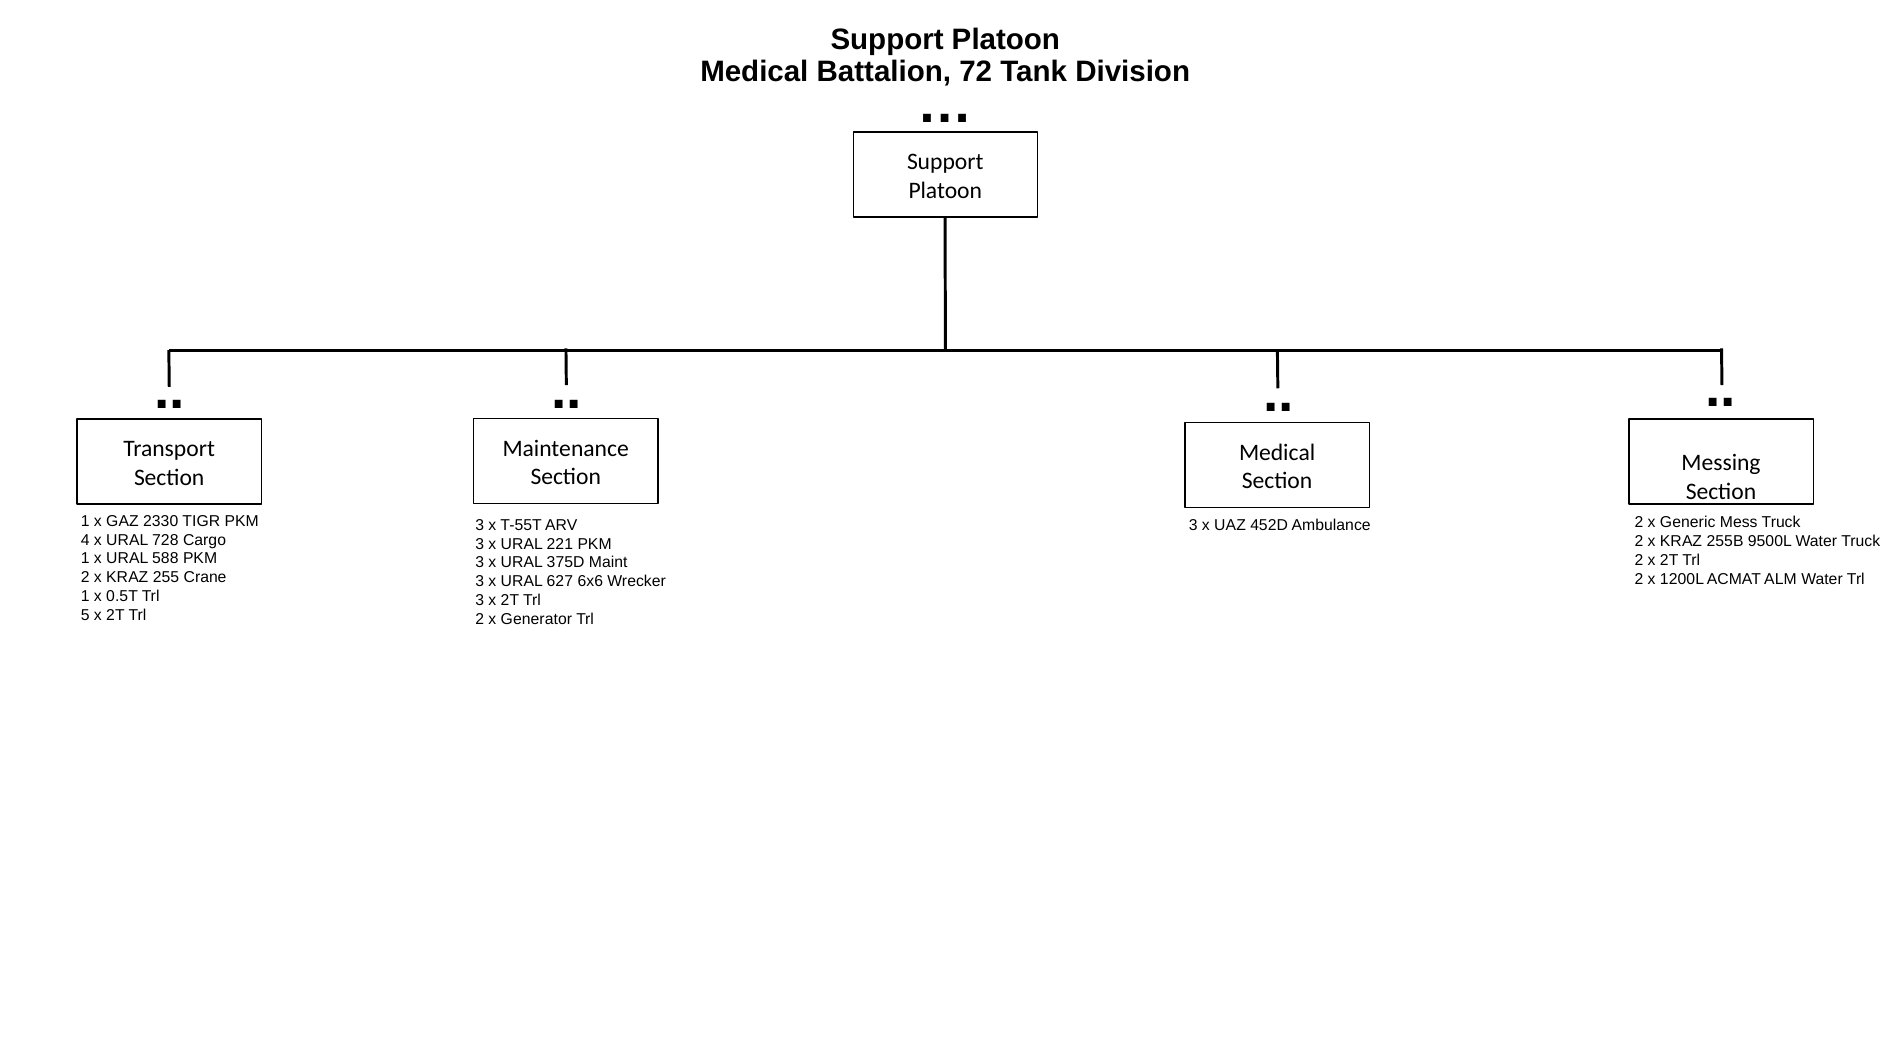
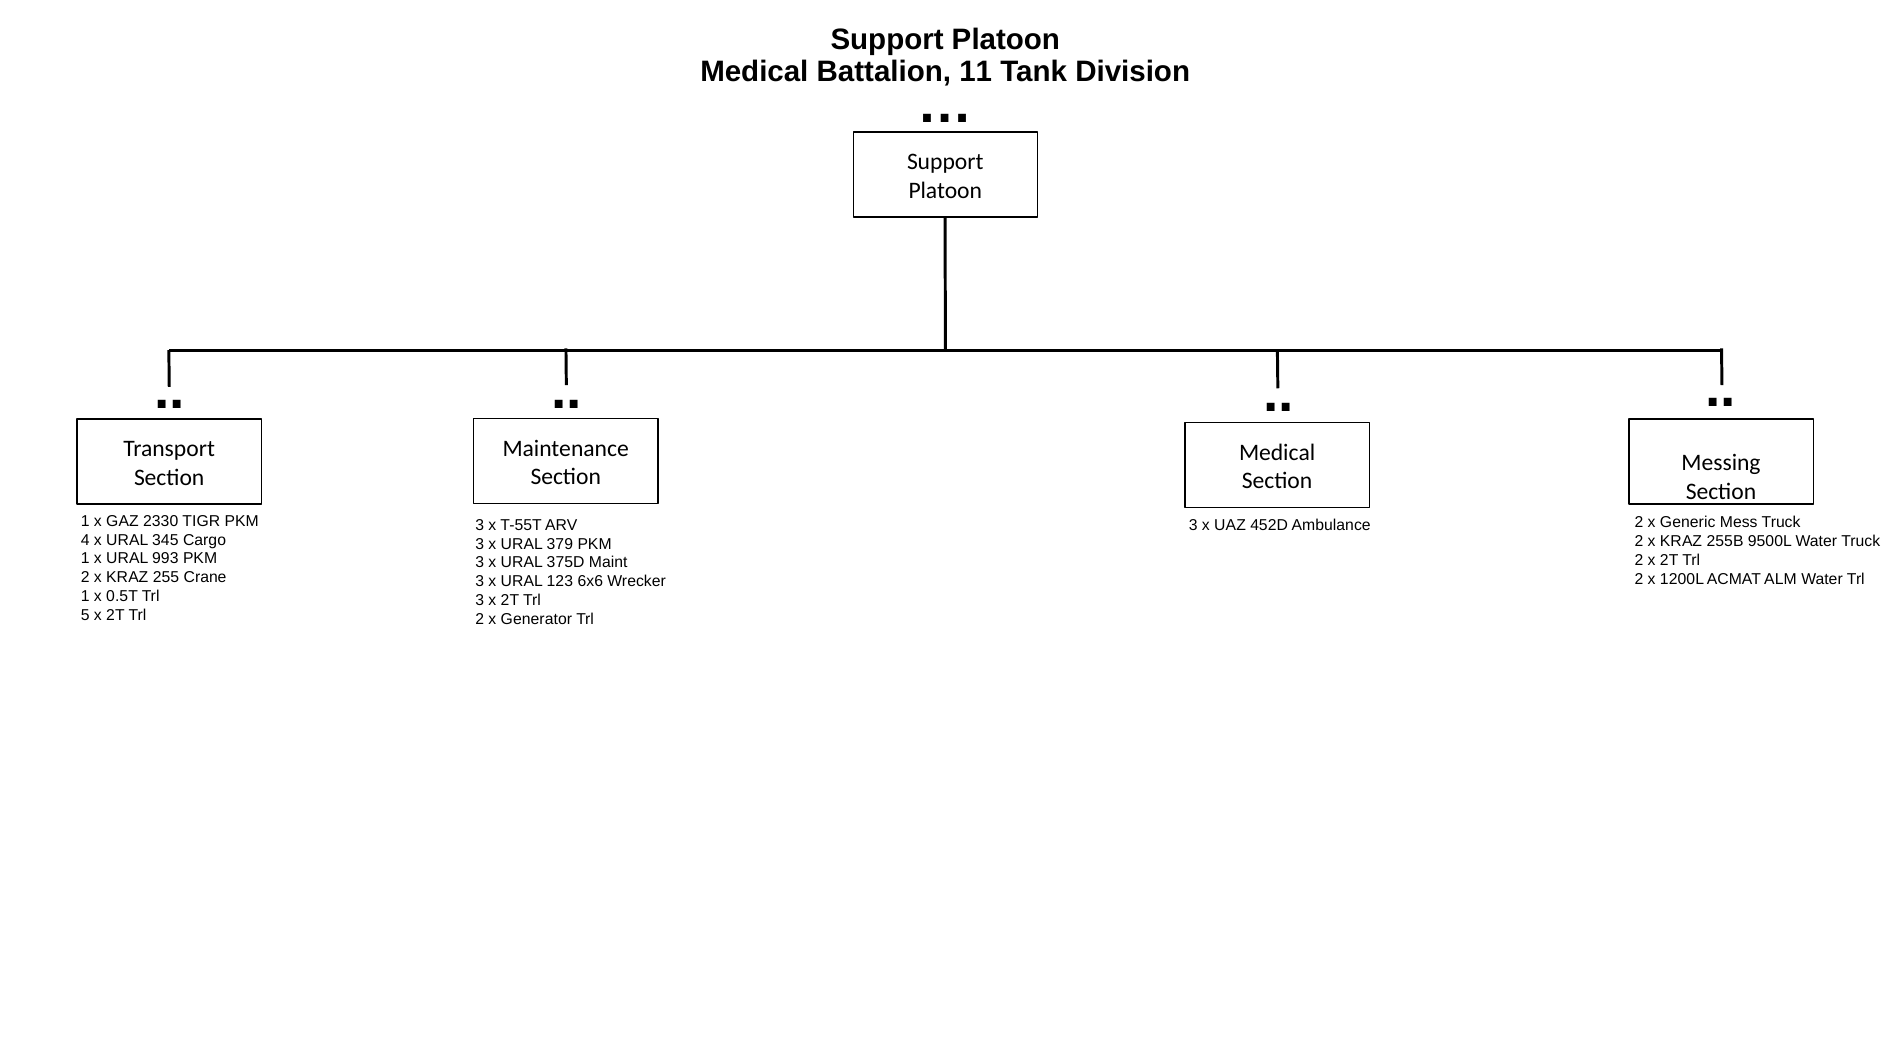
72: 72 -> 11
728: 728 -> 345
221: 221 -> 379
588: 588 -> 993
627: 627 -> 123
